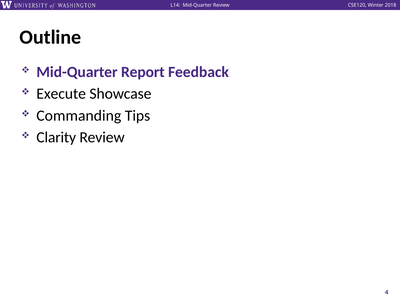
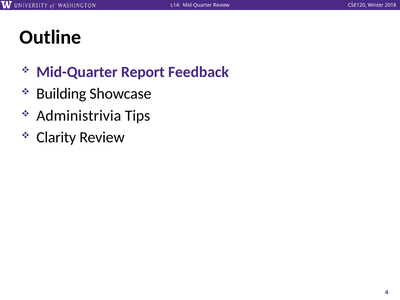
Execute: Execute -> Building
Commanding: Commanding -> Administrivia
